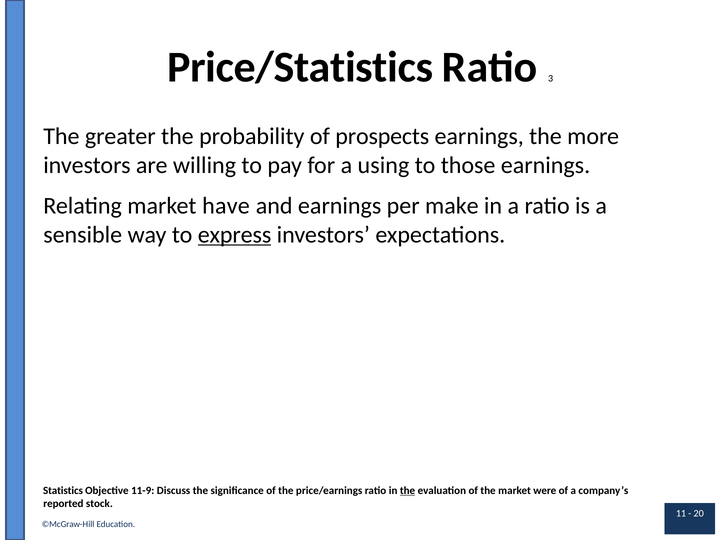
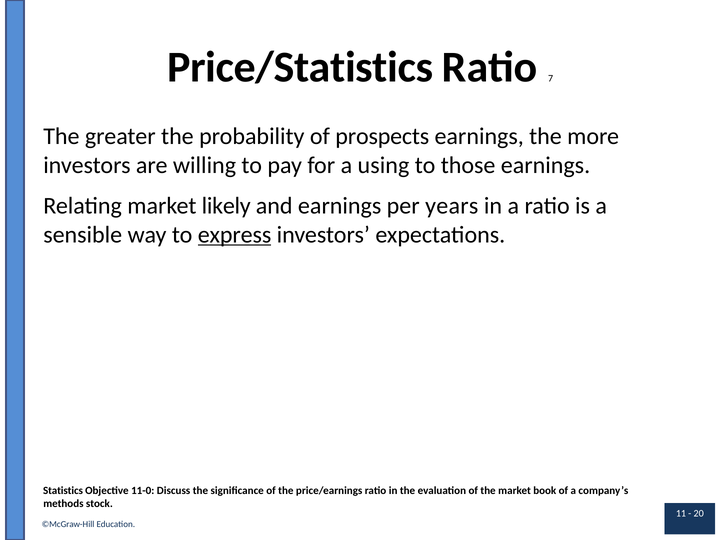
3: 3 -> 7
have: have -> likely
make: make -> years
11-9: 11-9 -> 11-0
the at (408, 491) underline: present -> none
were: were -> book
reported: reported -> methods
